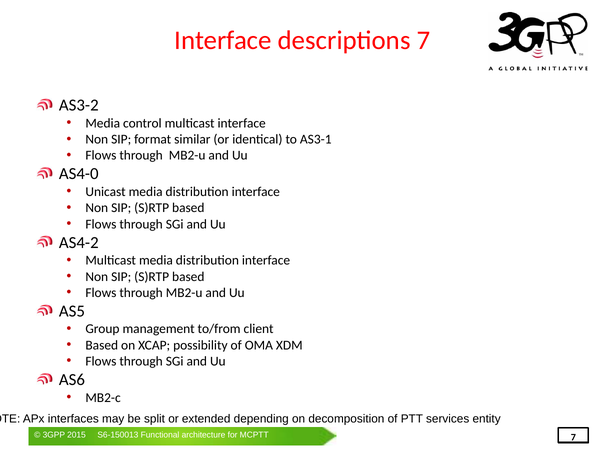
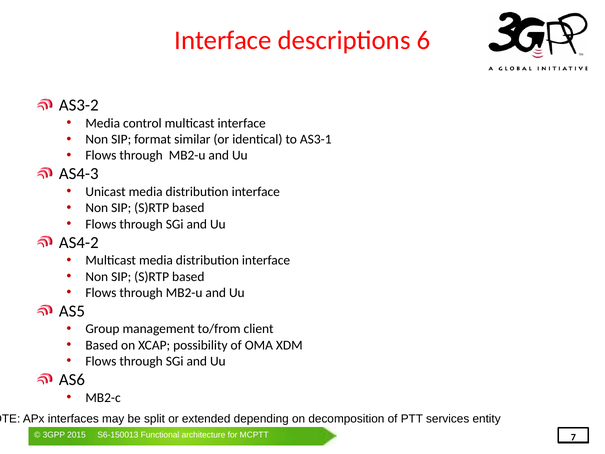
descriptions 7: 7 -> 6
AS4-0: AS4-0 -> AS4-3
